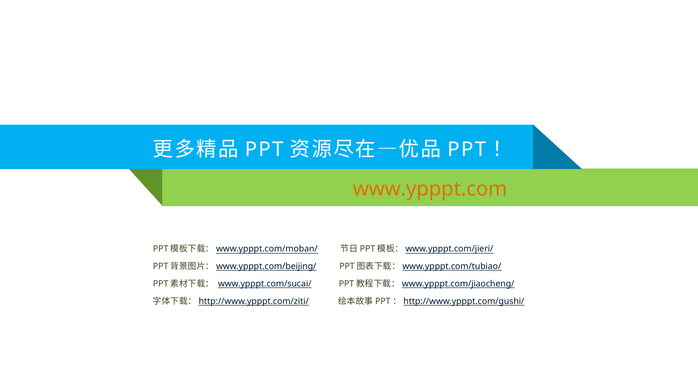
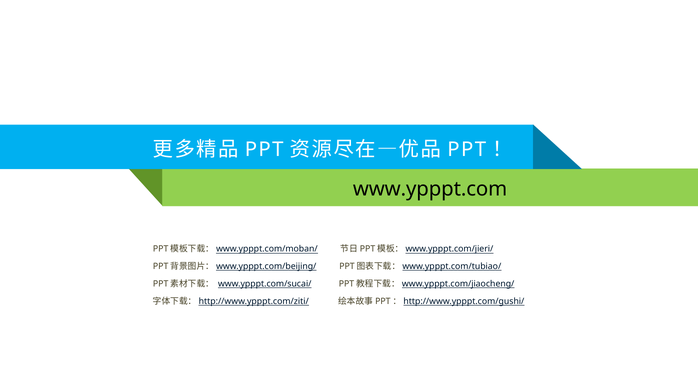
www.ypppt.com colour: orange -> black
